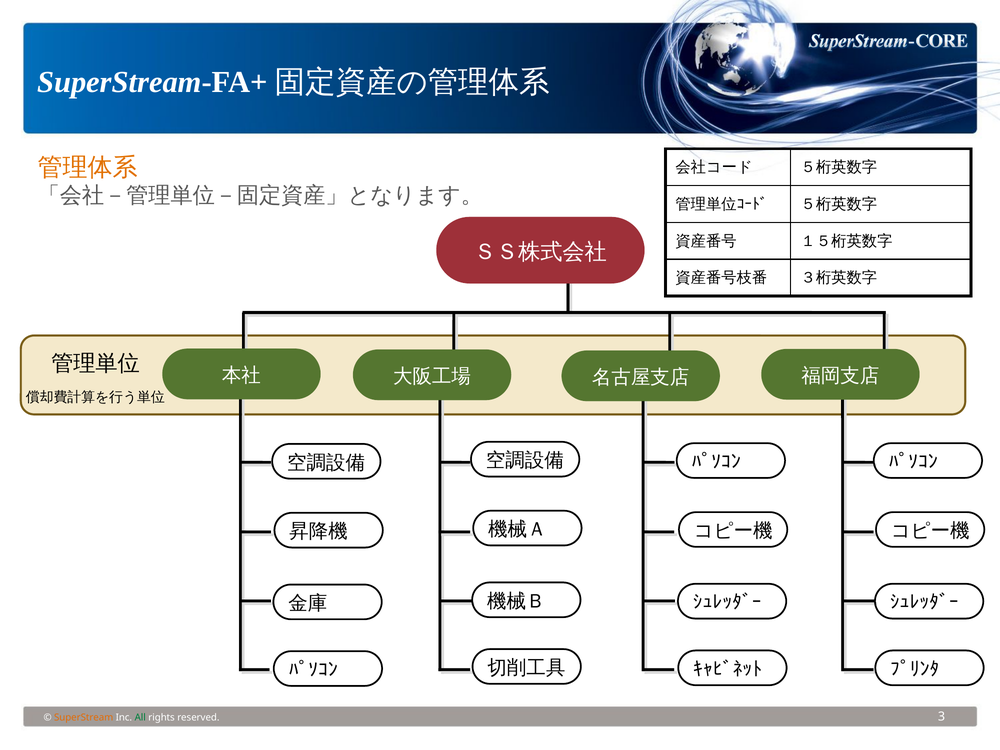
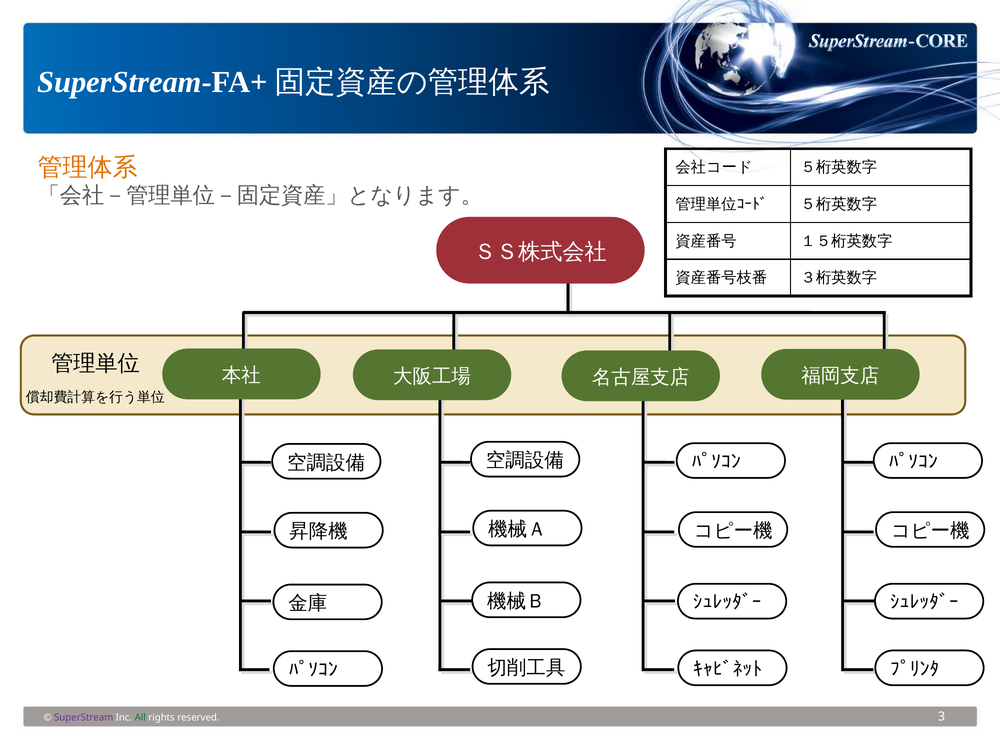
SuperStream colour: orange -> purple
